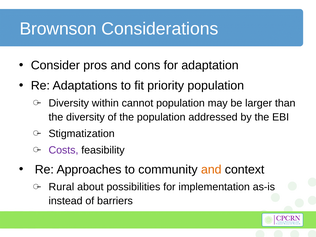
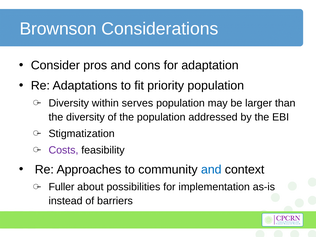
cannot: cannot -> serves
and at (211, 169) colour: orange -> blue
Rural: Rural -> Fuller
